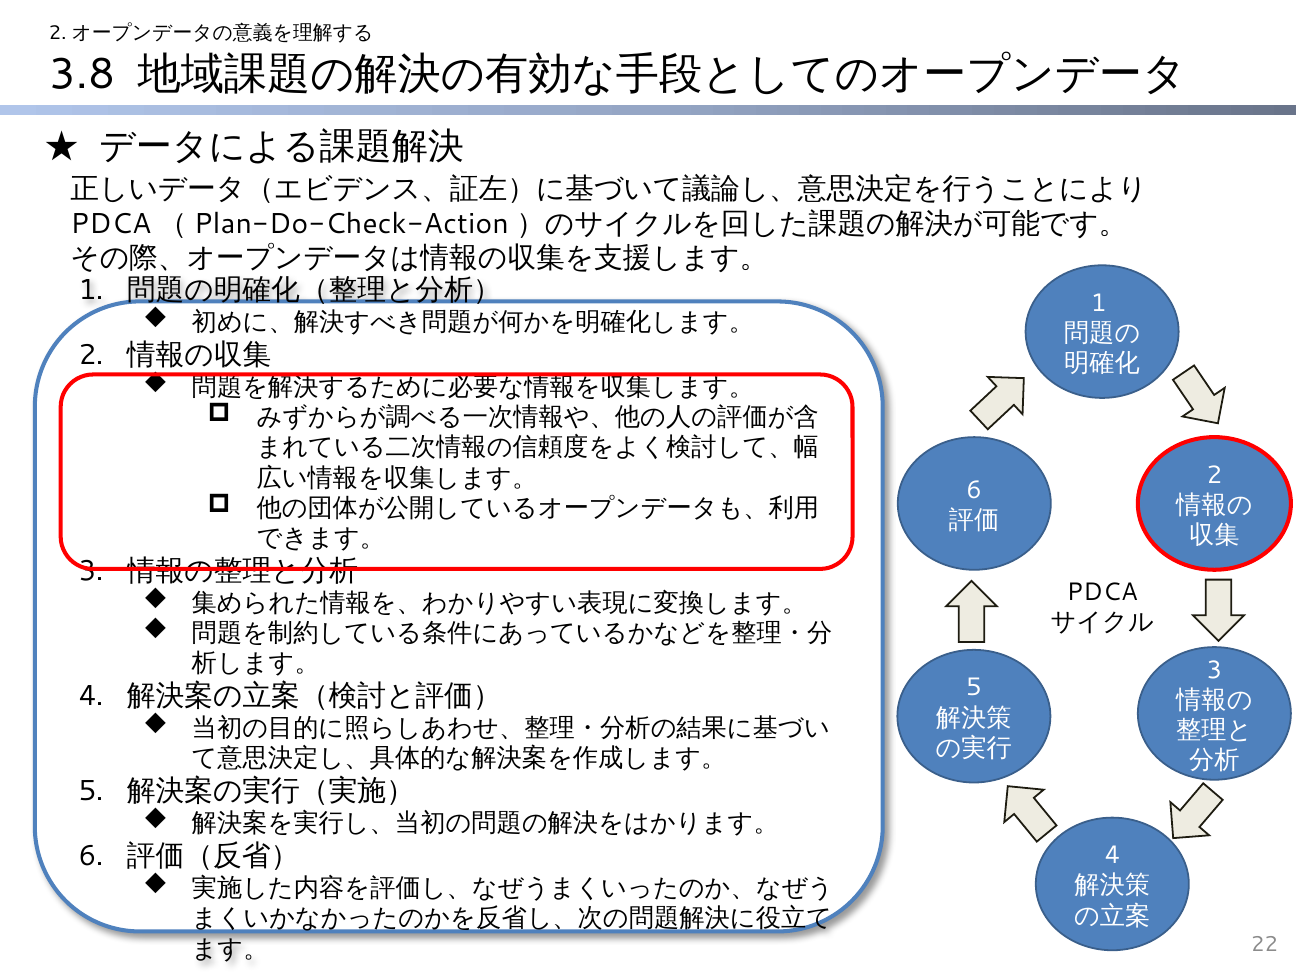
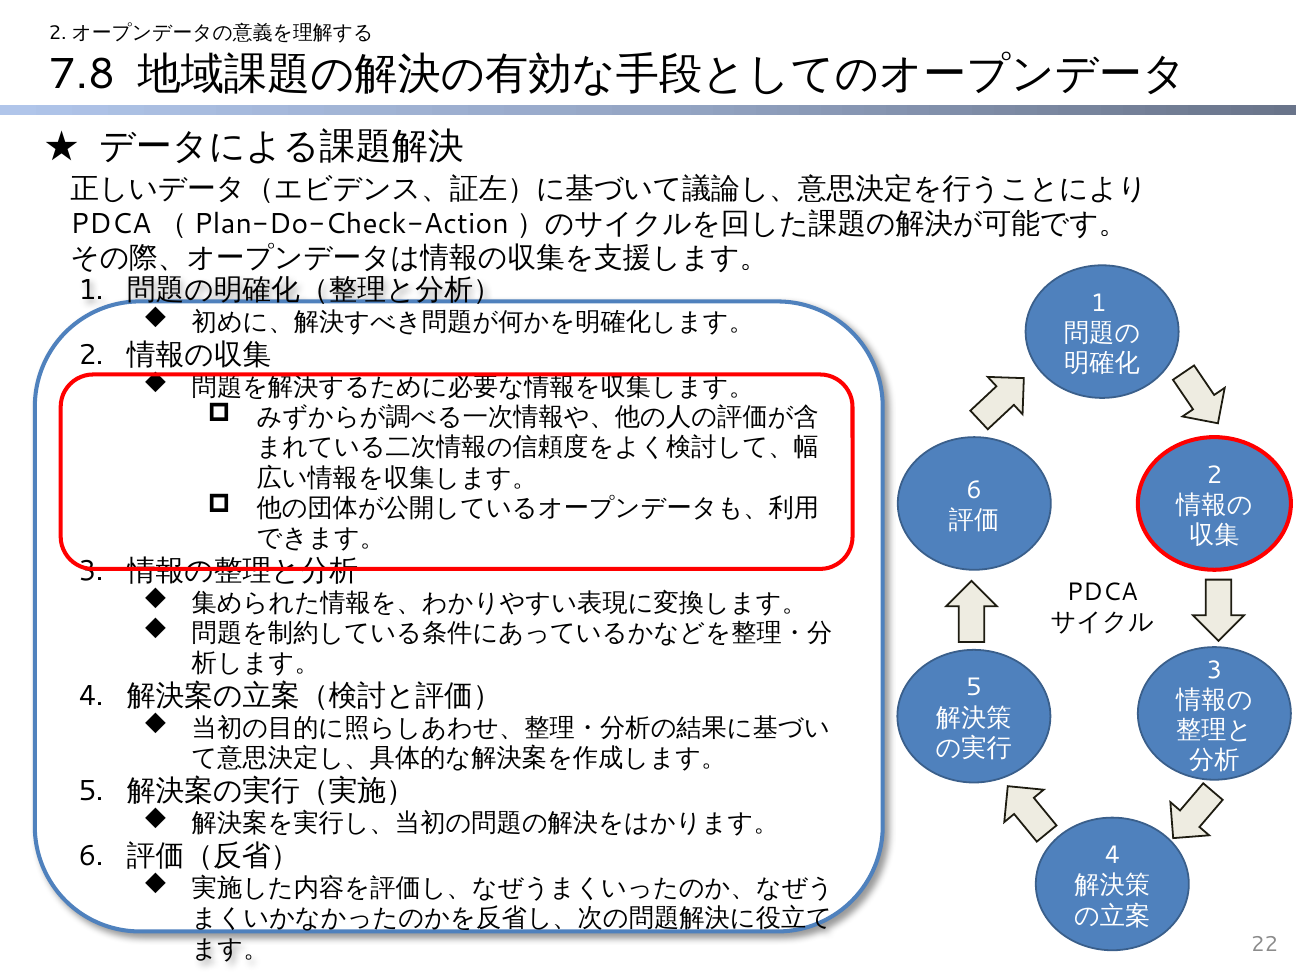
3.8: 3.8 -> 7.8
